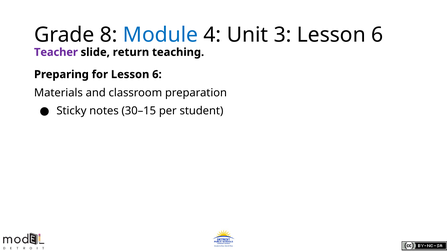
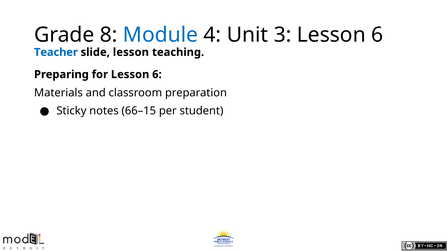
Teacher colour: purple -> blue
slide return: return -> lesson
30–15: 30–15 -> 66–15
